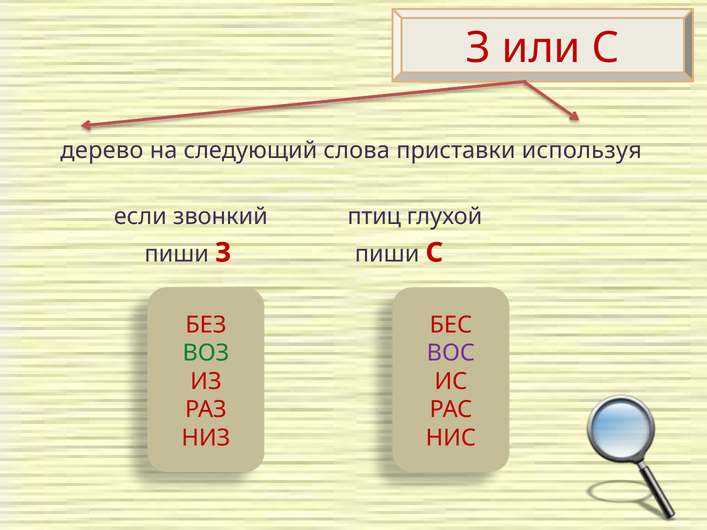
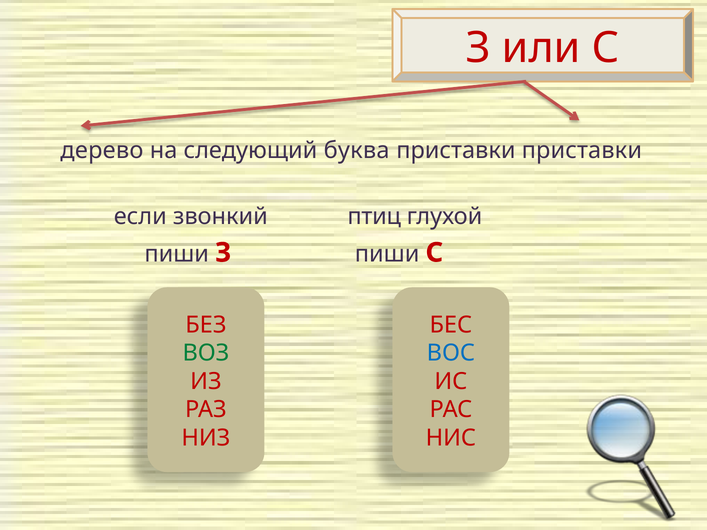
слова: слова -> буква
приставки используя: используя -> приставки
ВОС colour: purple -> blue
